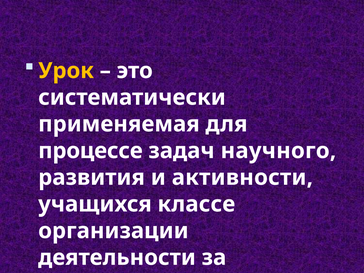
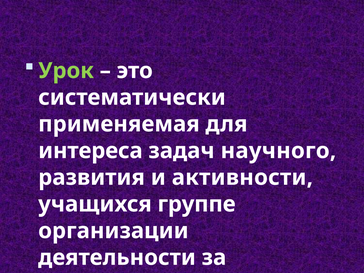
Урок colour: yellow -> light green
процессе: процессе -> интереса
классе: классе -> группе
